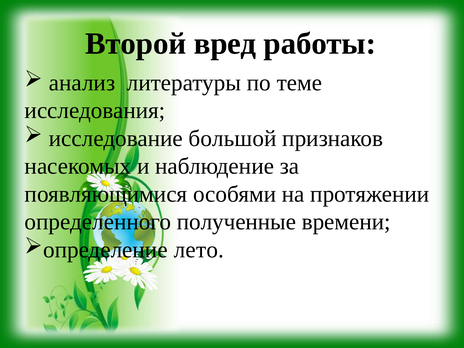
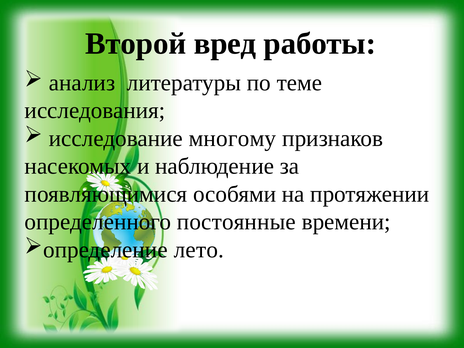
большой: большой -> многому
полученные: полученные -> постоянные
